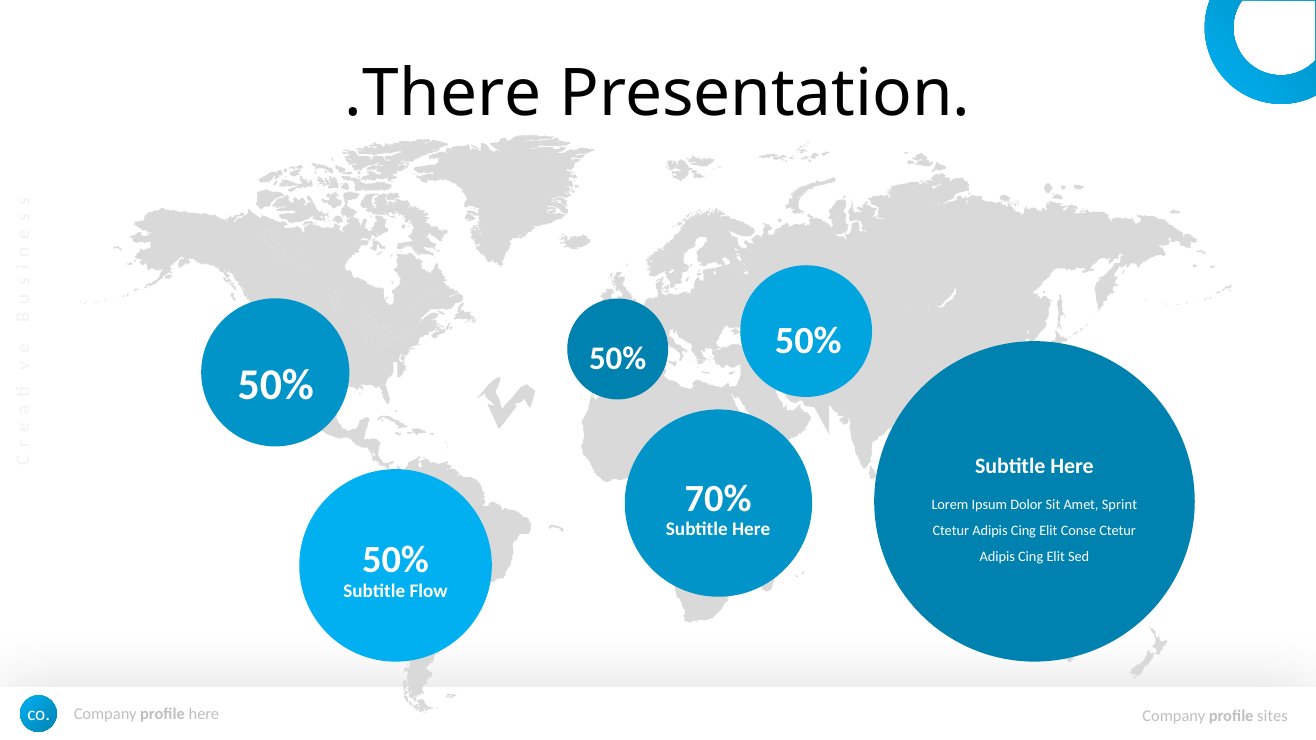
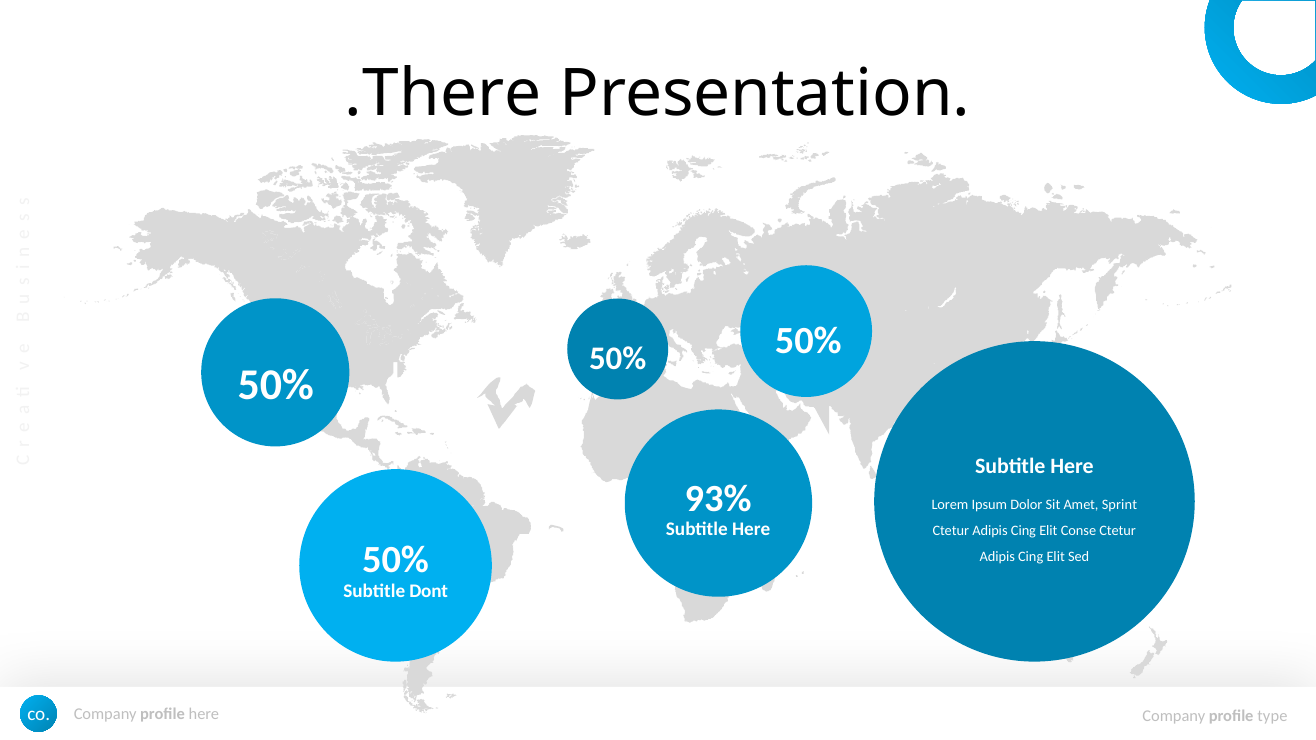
70%: 70% -> 93%
Flow: Flow -> Dont
sites: sites -> type
